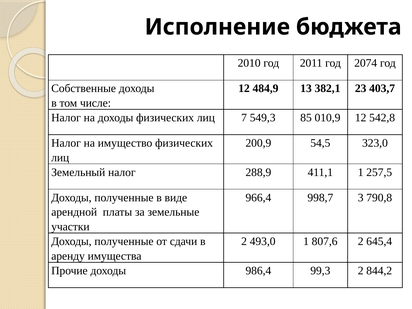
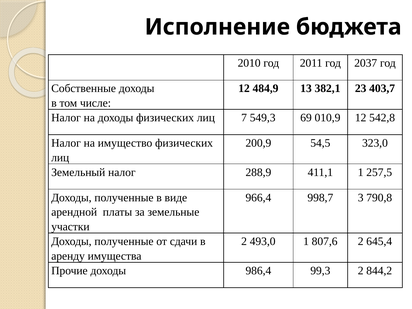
2074: 2074 -> 2037
85: 85 -> 69
